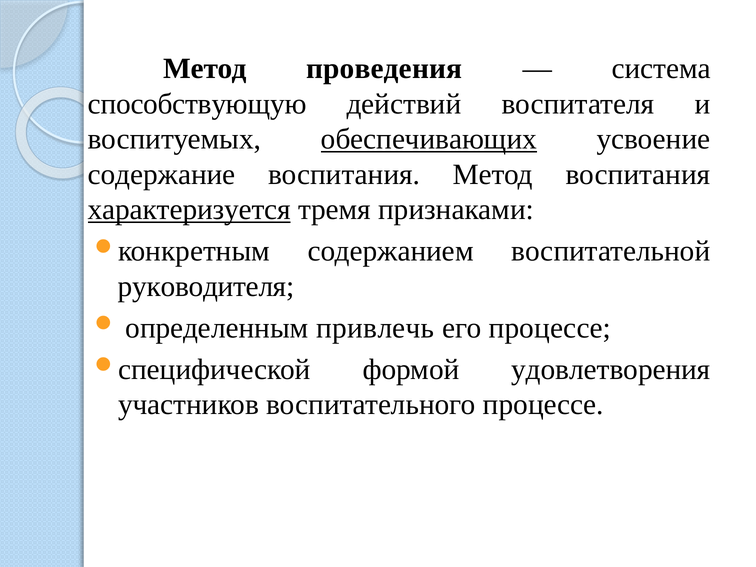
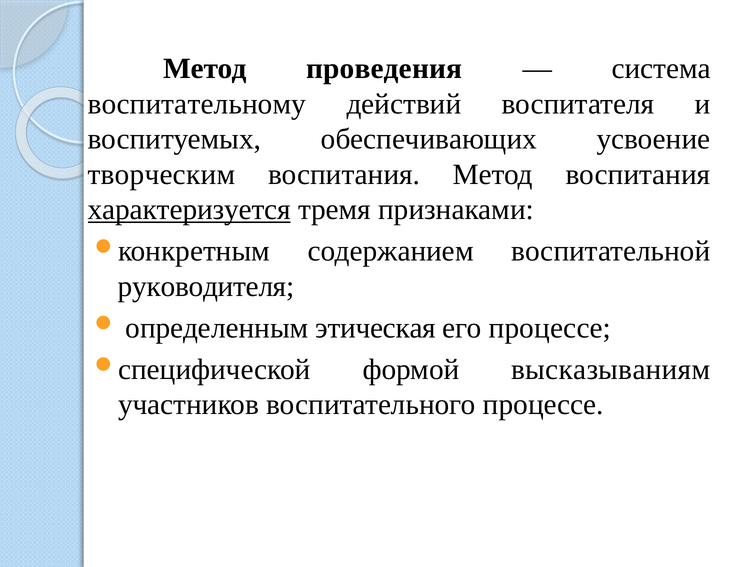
способствующую: способствующую -> воспитательному
обеспечивающих underline: present -> none
содержание: содержание -> творческим
привлечь: привлечь -> этическая
удовлетворения: удовлетворения -> высказываниям
